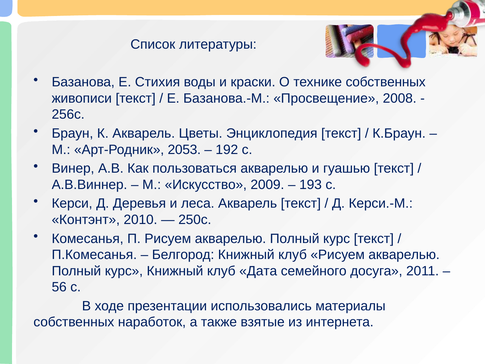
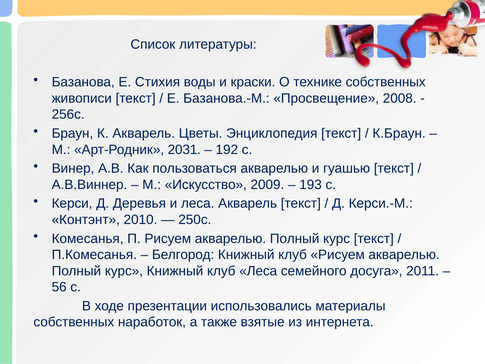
2053: 2053 -> 2031
клуб Дата: Дата -> Леса
